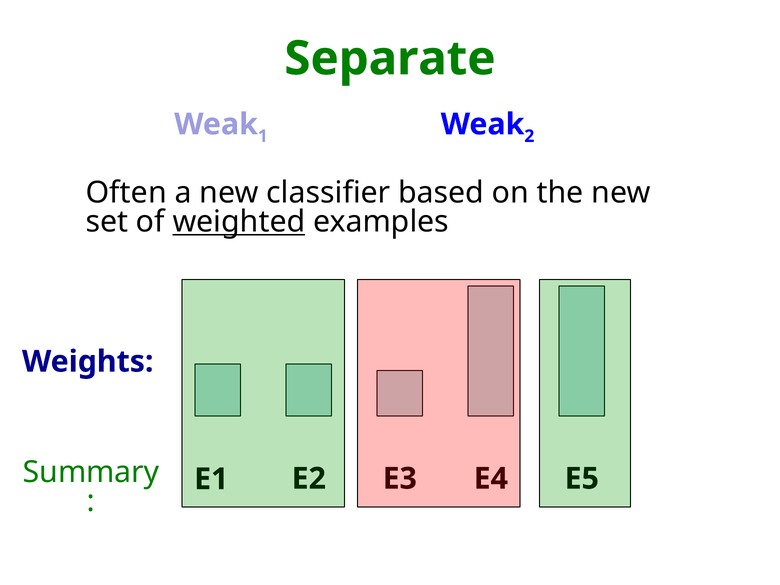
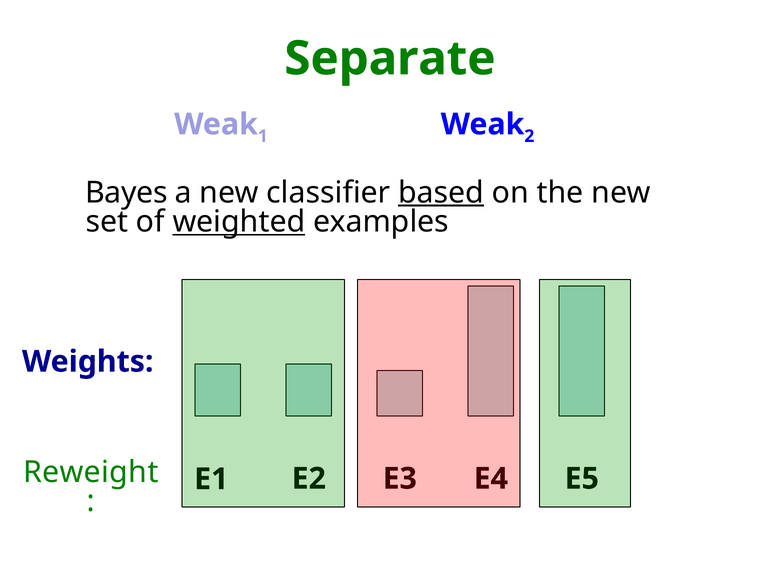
Often: Often -> Bayes
based underline: none -> present
Summary: Summary -> Reweight
